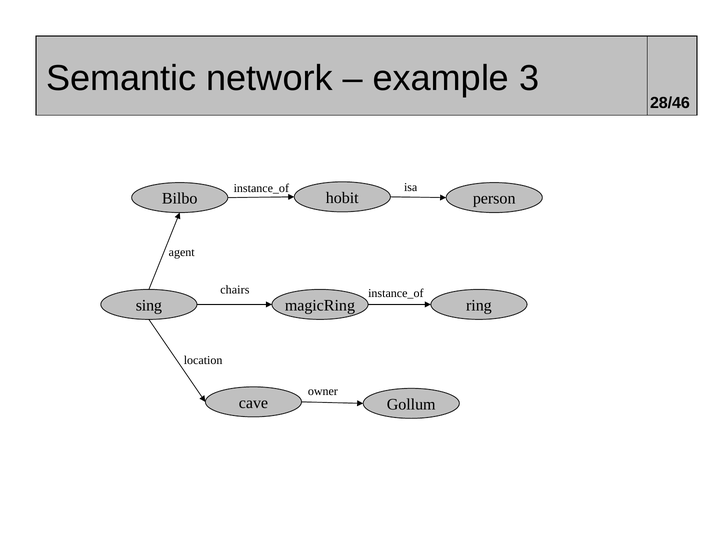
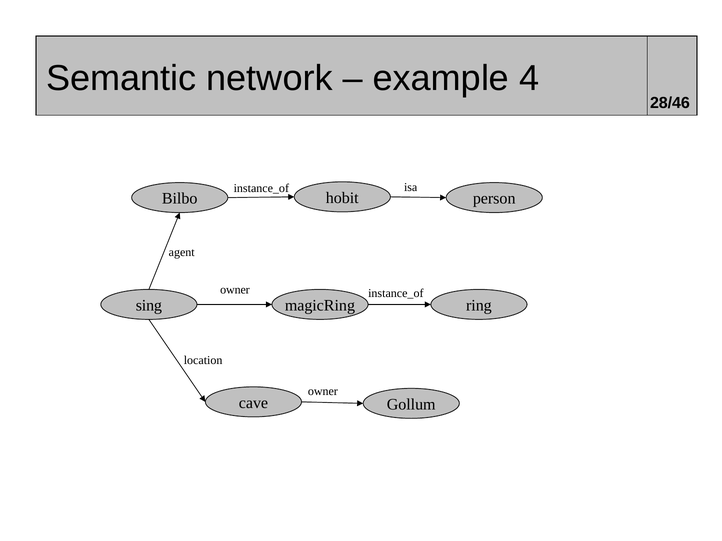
3: 3 -> 4
chairs at (235, 290): chairs -> owner
